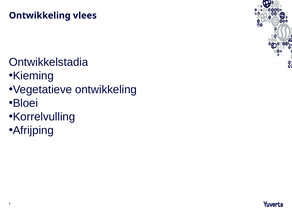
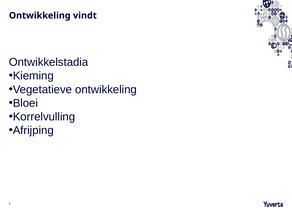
vlees: vlees -> vindt
